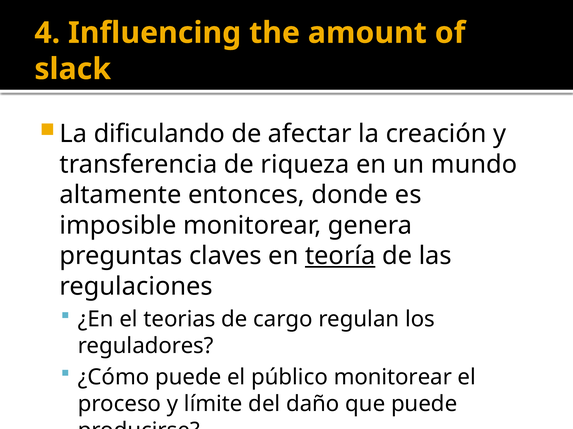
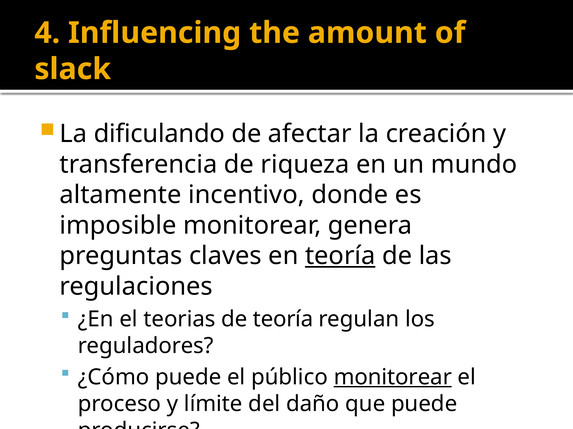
entonces: entonces -> incentivo
de cargo: cargo -> teoría
monitorear at (393, 378) underline: none -> present
